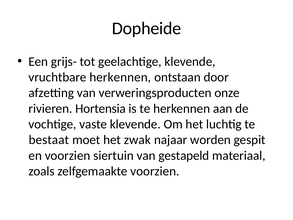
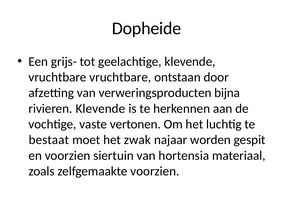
vruchtbare herkennen: herkennen -> vruchtbare
onze: onze -> bijna
rivieren Hortensia: Hortensia -> Klevende
vaste klevende: klevende -> vertonen
gestapeld: gestapeld -> hortensia
